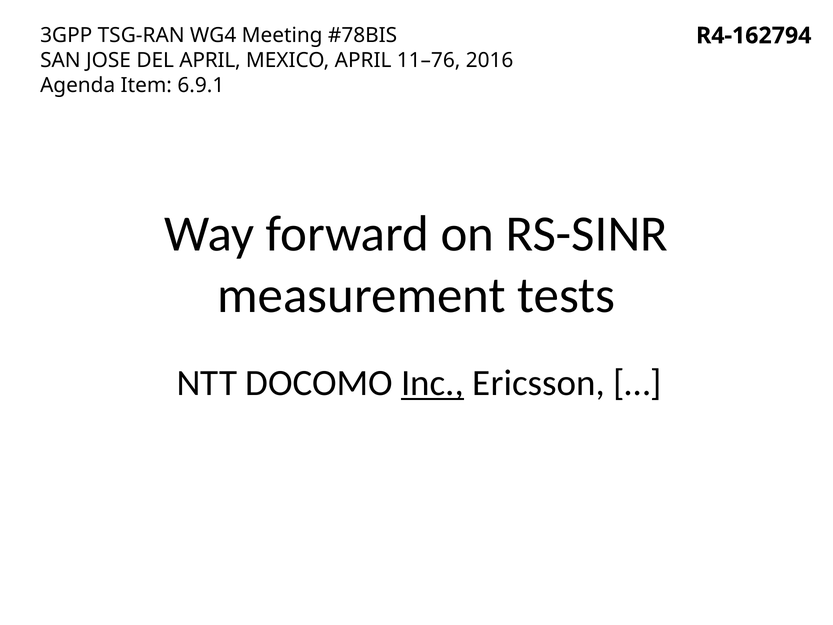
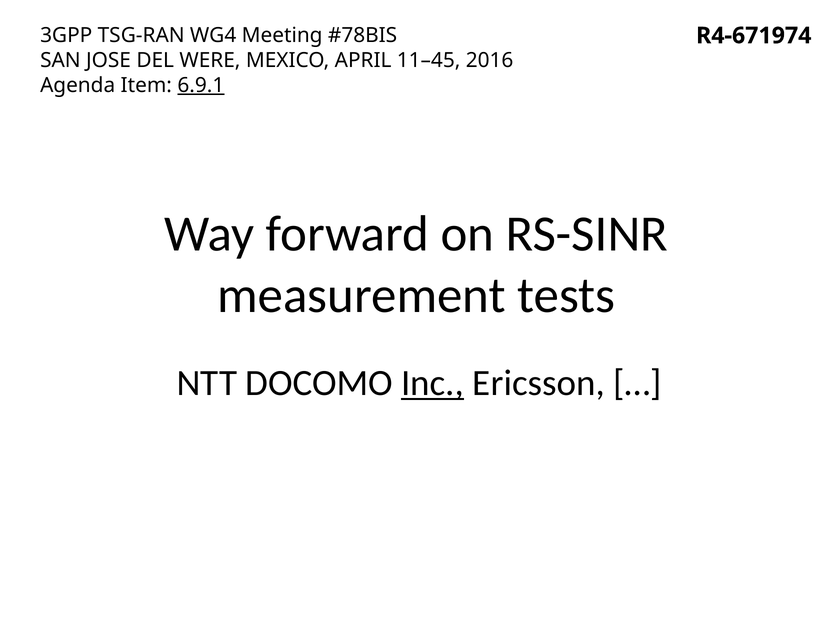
R4-162794: R4-162794 -> R4-671974
DEL APRIL: APRIL -> WERE
11–76: 11–76 -> 11–45
6.9.1 underline: none -> present
